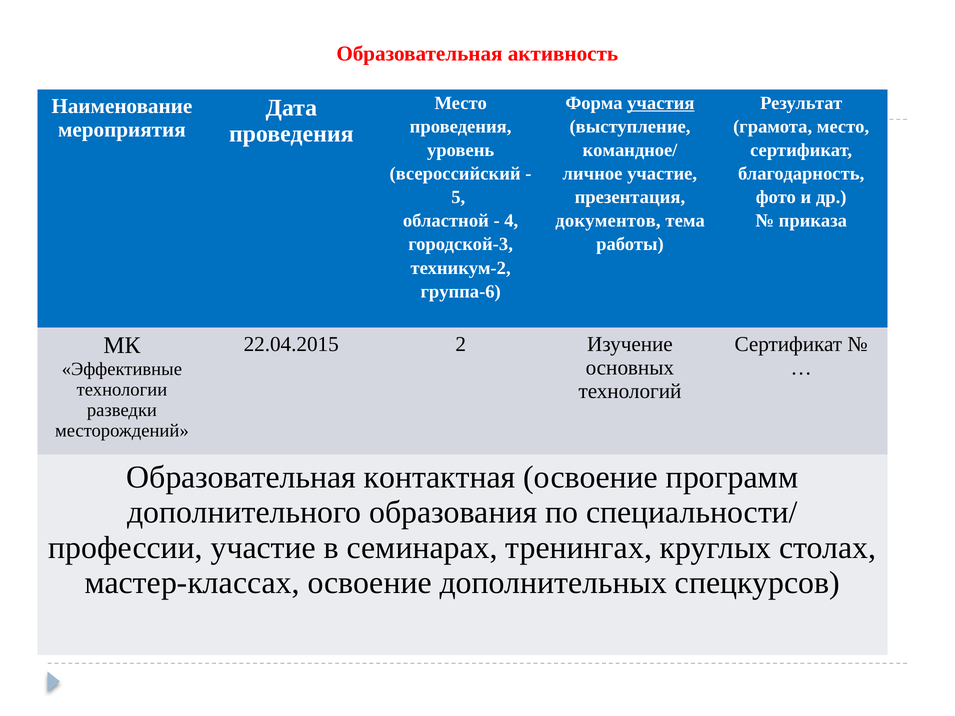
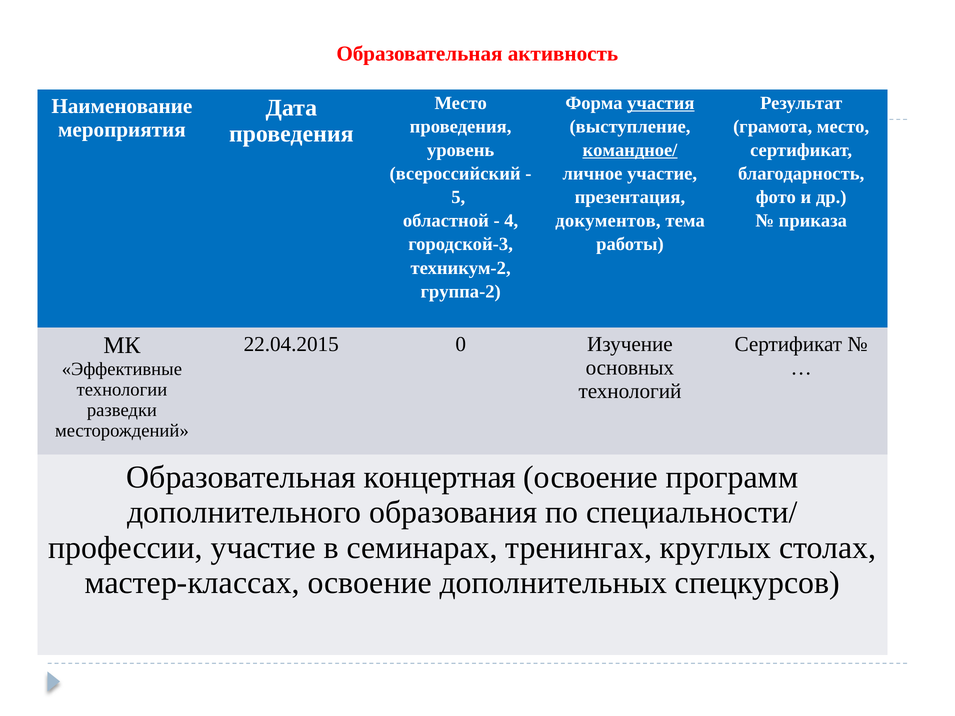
командное/ underline: none -> present
группа-6: группа-6 -> группа-2
2: 2 -> 0
контактная: контактная -> концертная
